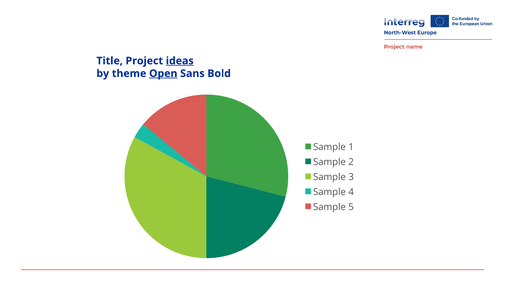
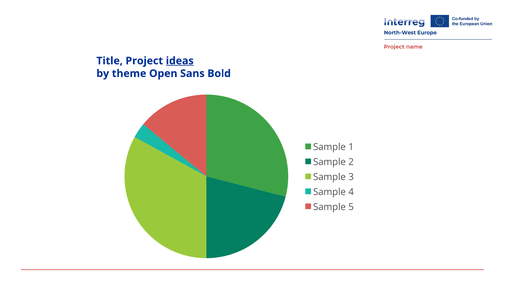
Open underline: present -> none
